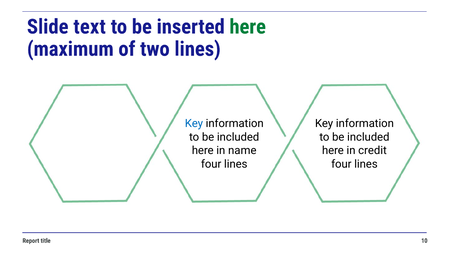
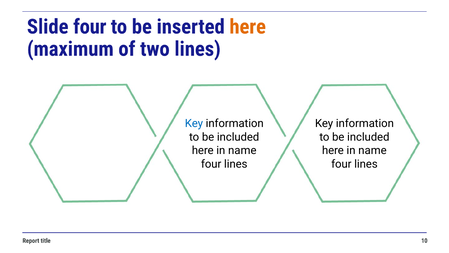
Slide text: text -> four
here at (248, 27) colour: green -> orange
credit at (373, 150): credit -> name
